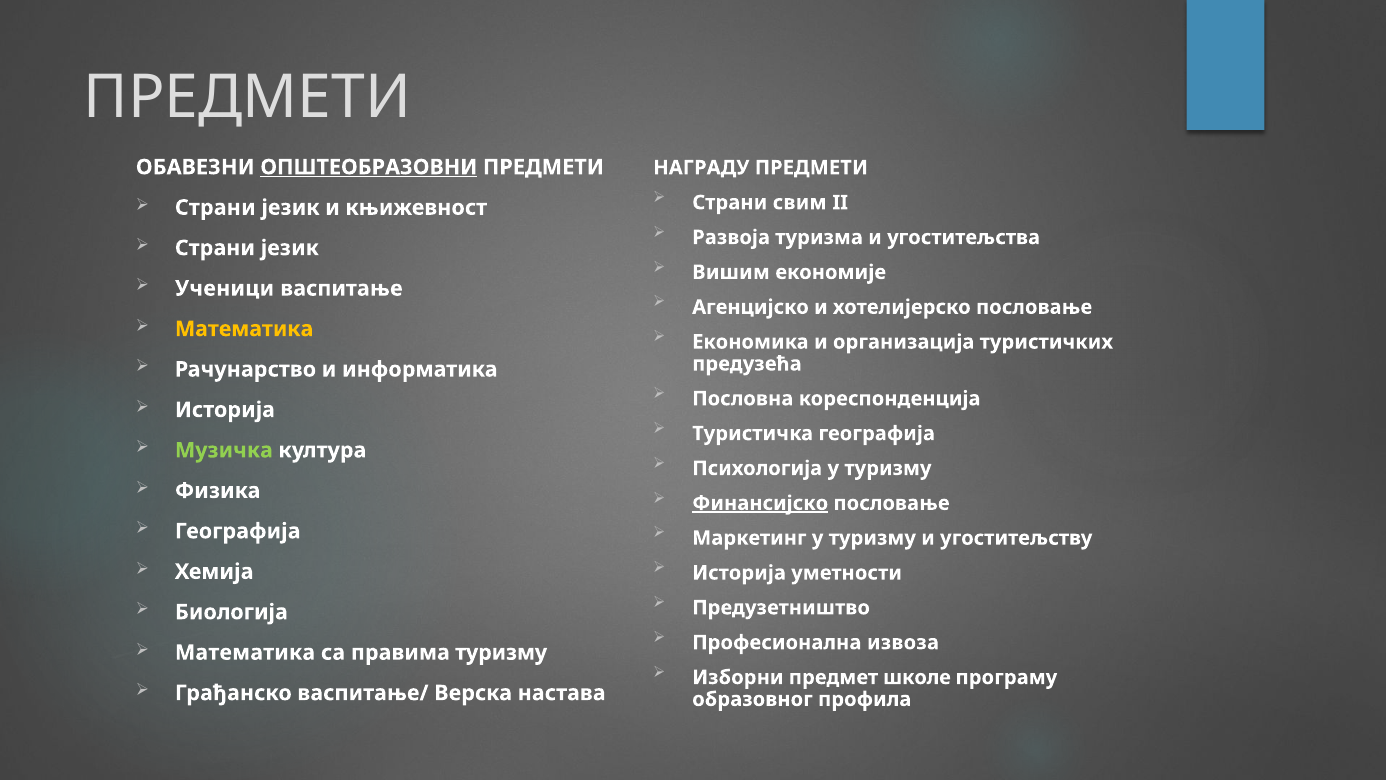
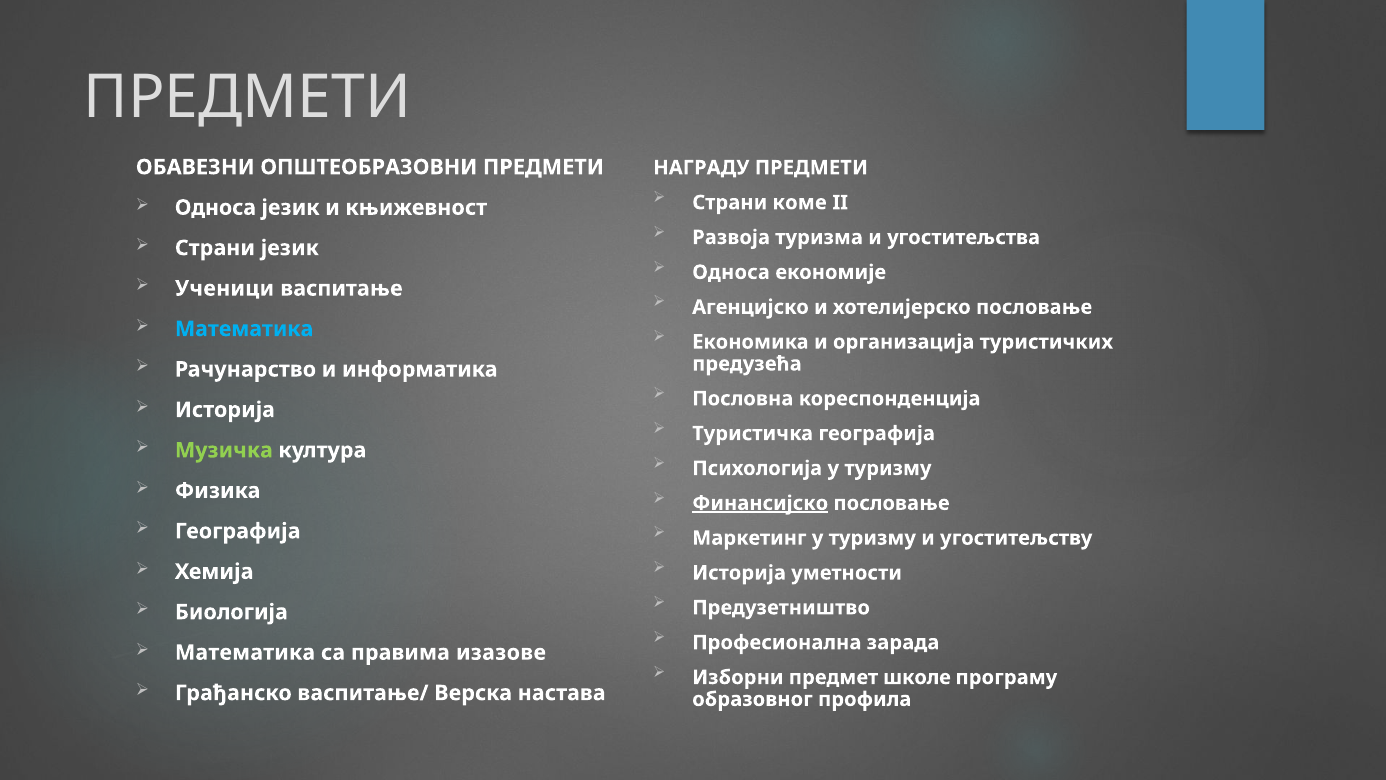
ОПШТЕОБРАЗОВНИ underline: present -> none
свим: свим -> коме
Страни at (215, 208): Страни -> Односа
Вишим at (731, 272): Вишим -> Односа
Математика at (244, 329) colour: yellow -> light blue
извоза: извоза -> зарада
правима туризму: туризму -> изазове
